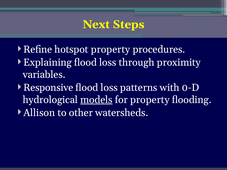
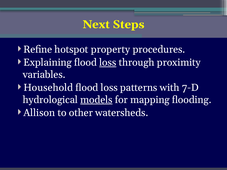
loss at (108, 63) underline: none -> present
Responsive: Responsive -> Household
0-D: 0-D -> 7-D
for property: property -> mapping
